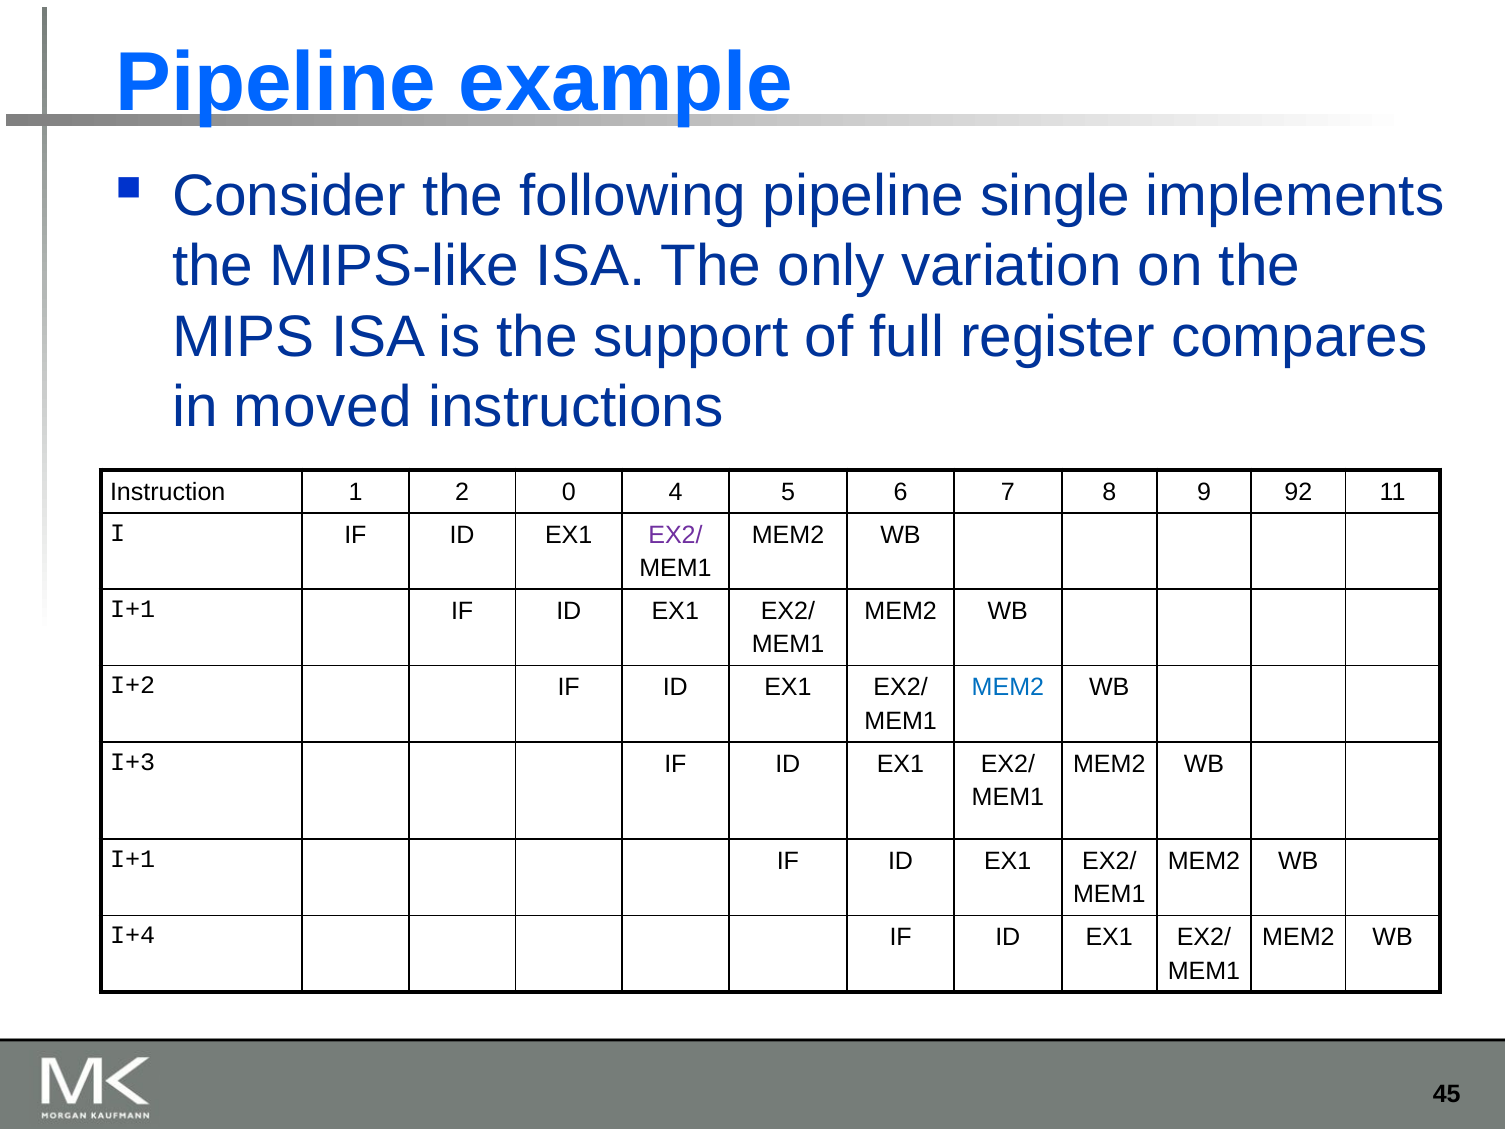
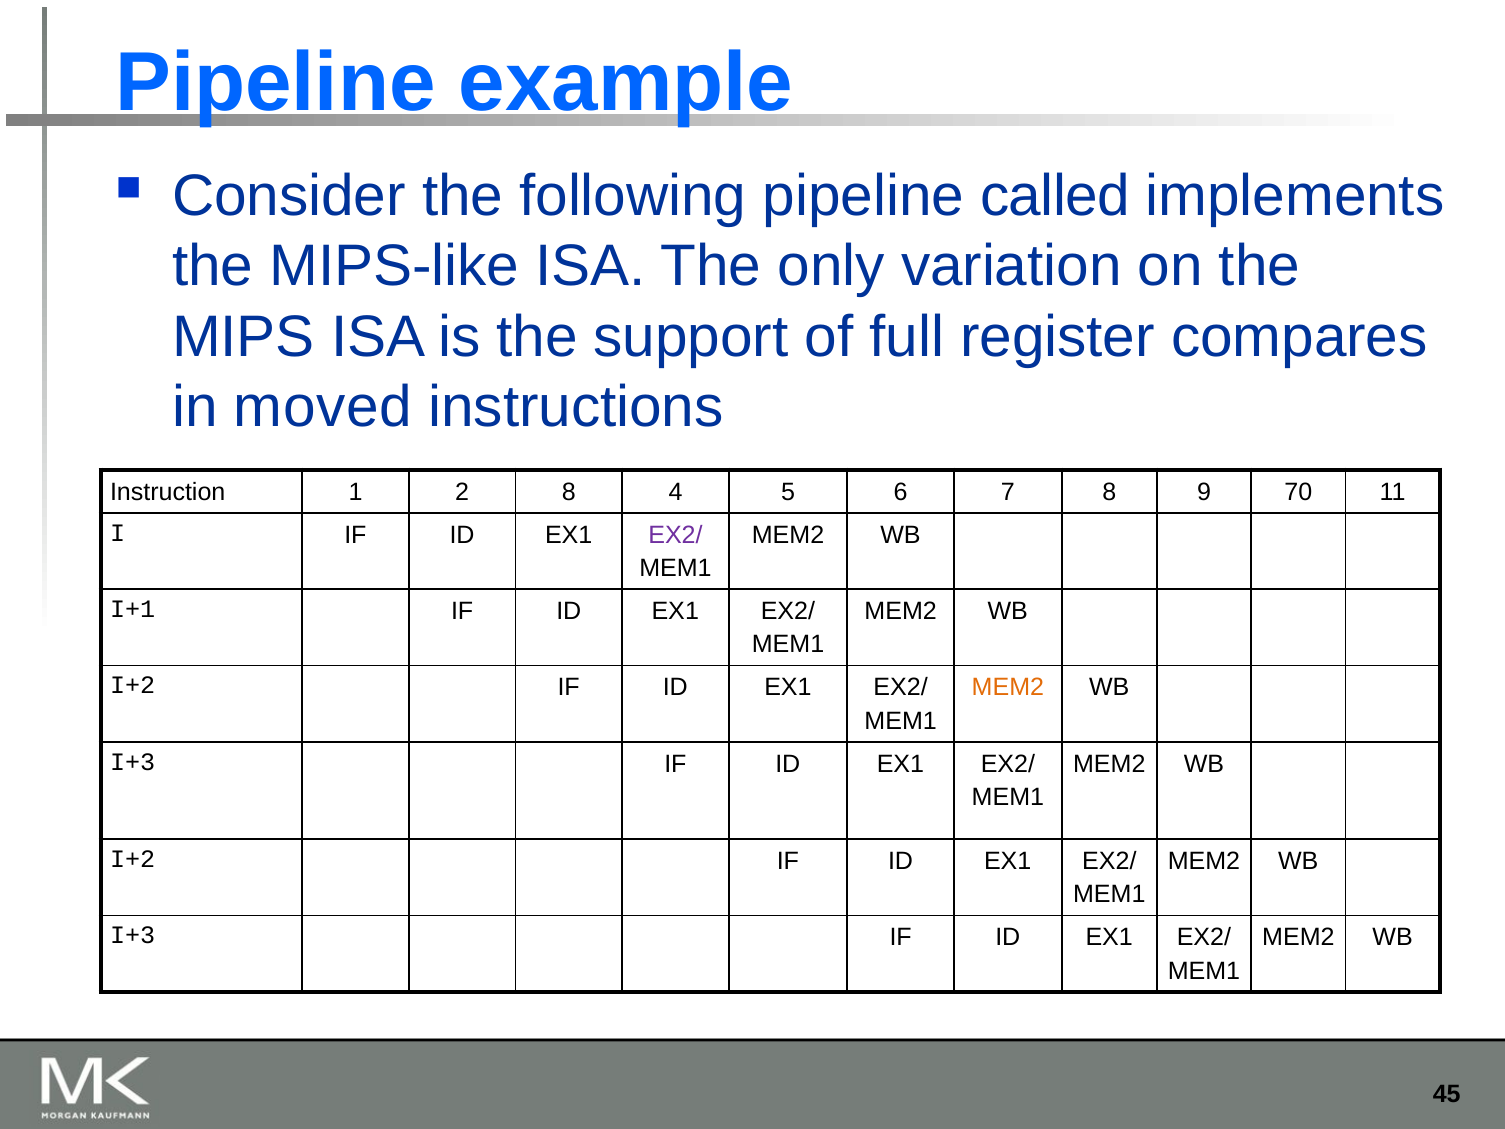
single: single -> called
2 0: 0 -> 8
92: 92 -> 70
MEM2 at (1008, 687) colour: blue -> orange
I+1 at (133, 859): I+1 -> I+2
I+4 at (133, 935): I+4 -> I+3
